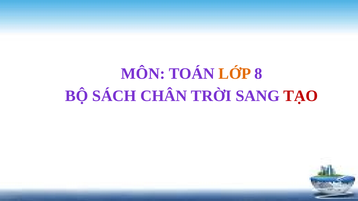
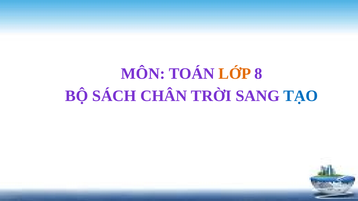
TẠO colour: red -> blue
